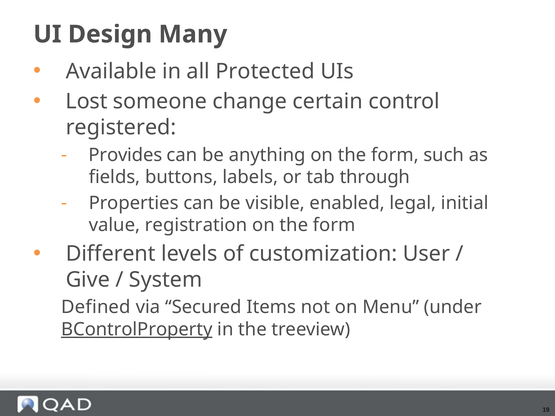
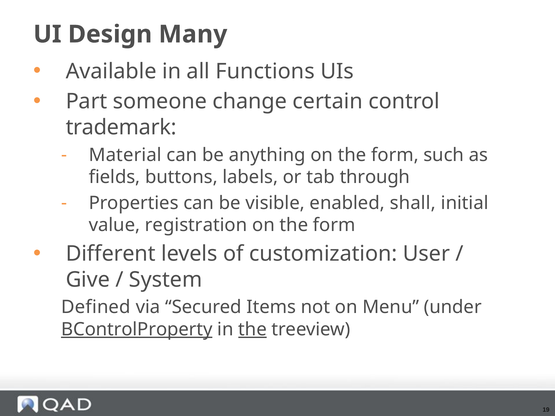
Protected: Protected -> Functions
Lost: Lost -> Part
registered: registered -> trademark
Provides: Provides -> Material
legal: legal -> shall
the at (253, 330) underline: none -> present
